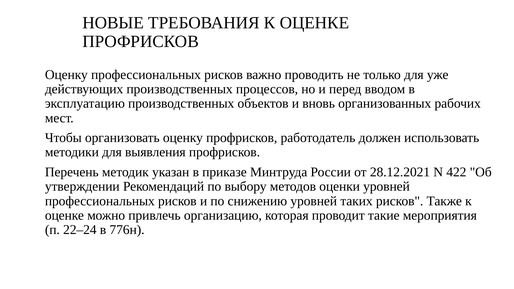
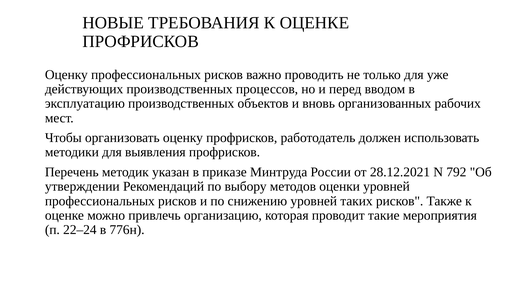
422: 422 -> 792
